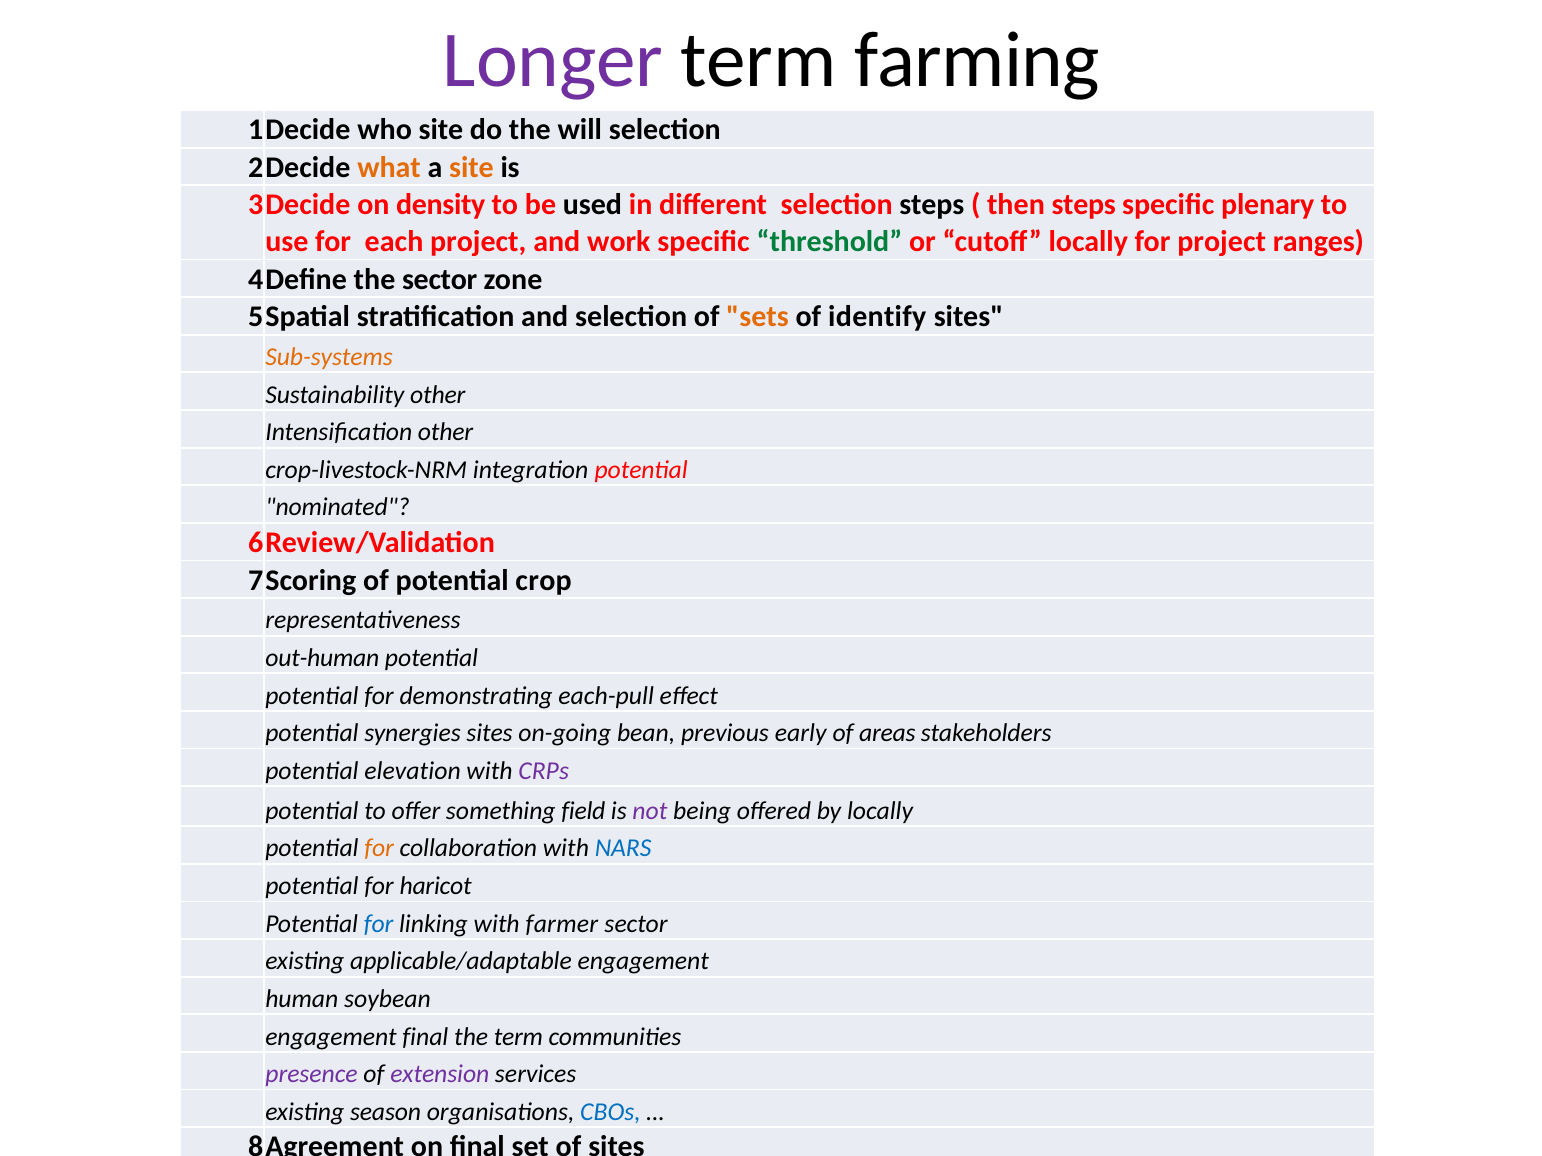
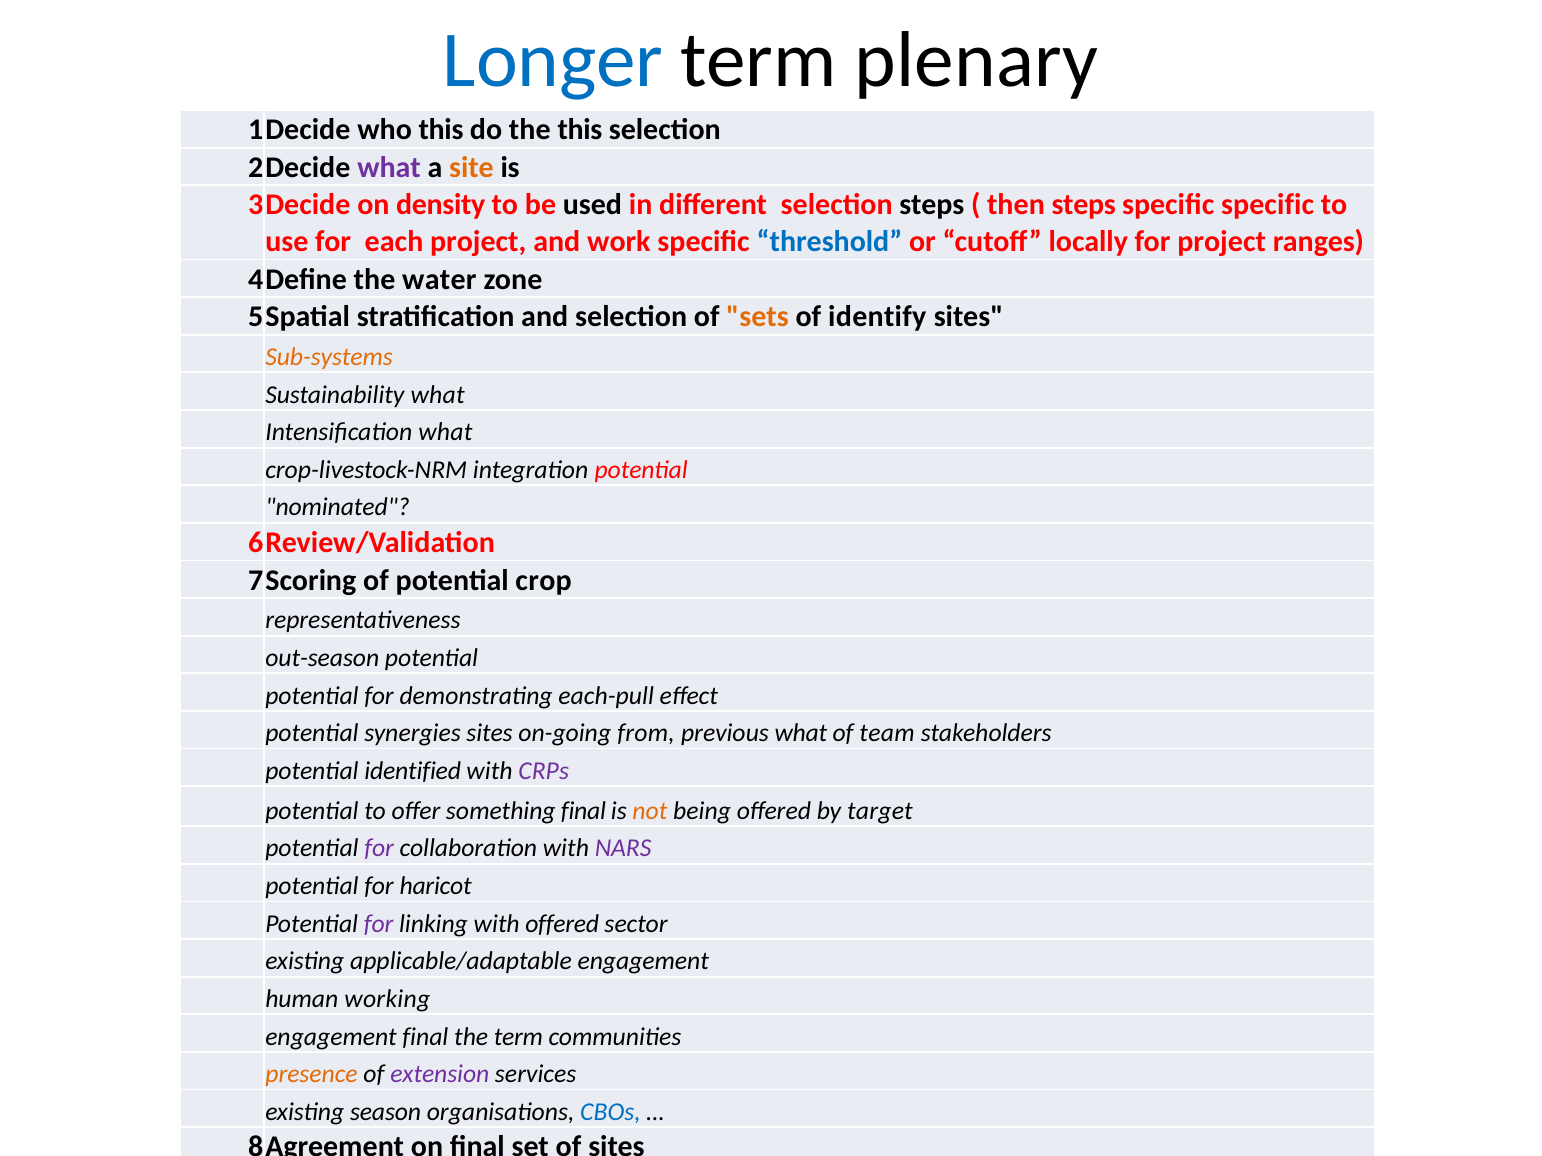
Longer colour: purple -> blue
farming: farming -> plenary
who site: site -> this
the will: will -> this
what at (389, 168) colour: orange -> purple
specific plenary: plenary -> specific
threshold colour: green -> blue
the sector: sector -> water
Sustainability other: other -> what
Intensification other: other -> what
out-human: out-human -> out-season
bean: bean -> from
previous early: early -> what
areas: areas -> team
elevation: elevation -> identified
something field: field -> final
not colour: purple -> orange
by locally: locally -> target
for at (379, 849) colour: orange -> purple
NARS colour: blue -> purple
for at (379, 924) colour: blue -> purple
with farmer: farmer -> offered
soybean: soybean -> working
presence colour: purple -> orange
